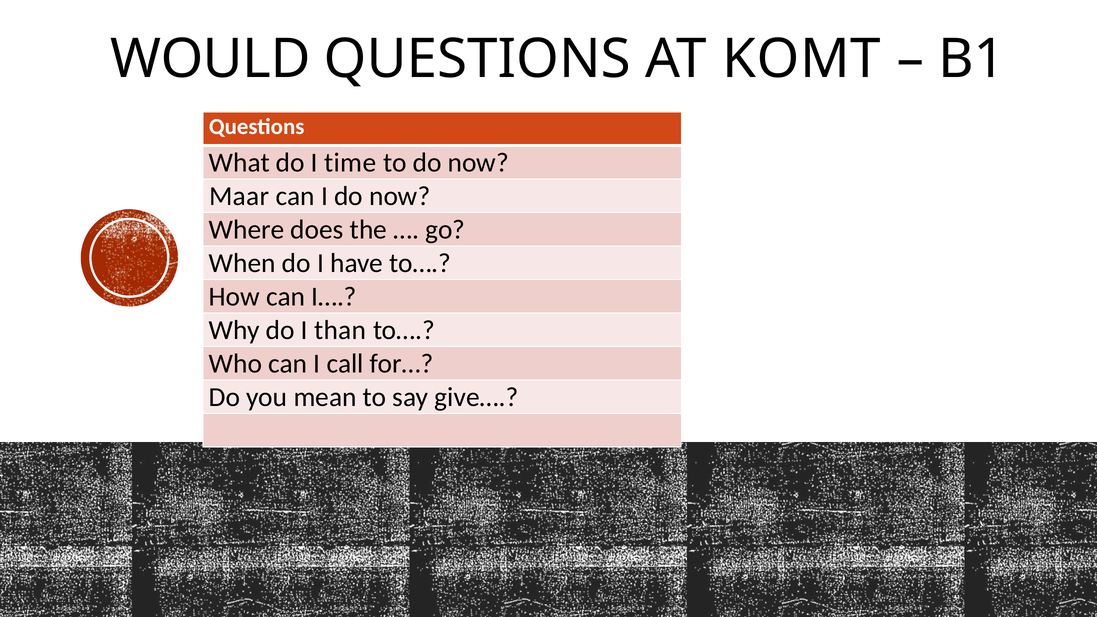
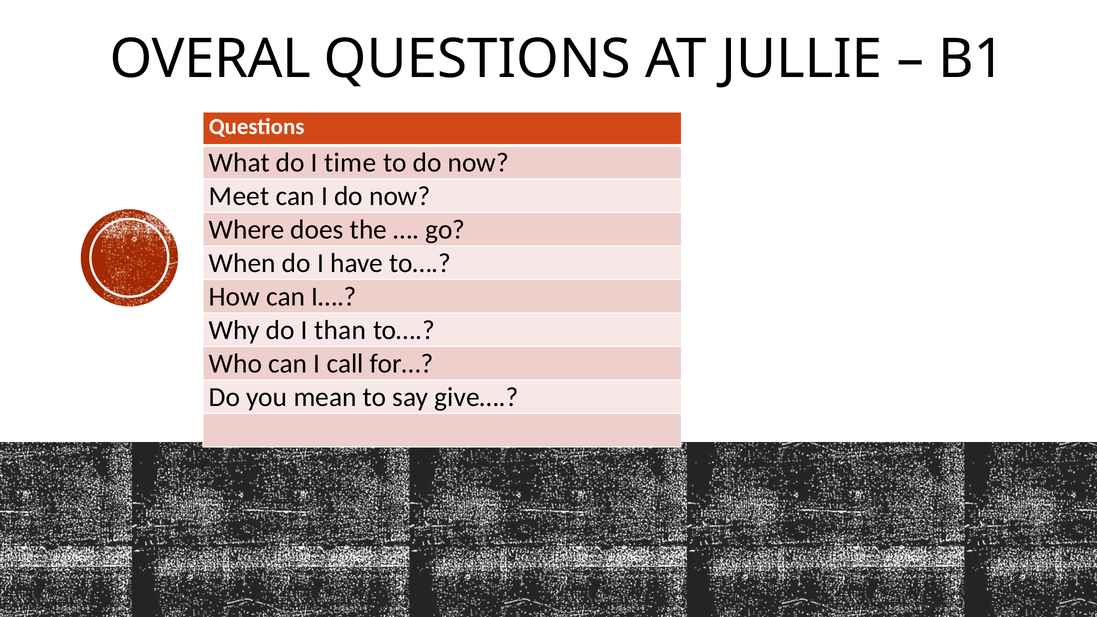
WOULD: WOULD -> OVERAL
KOMT: KOMT -> JULLIE
Maar: Maar -> Meet
